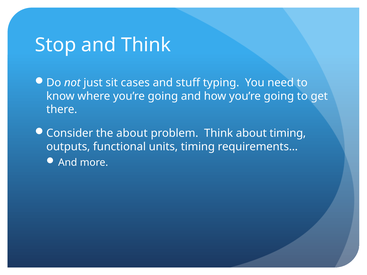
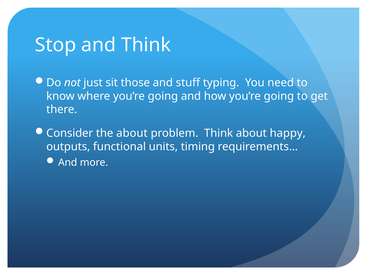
cases: cases -> those
about timing: timing -> happy
